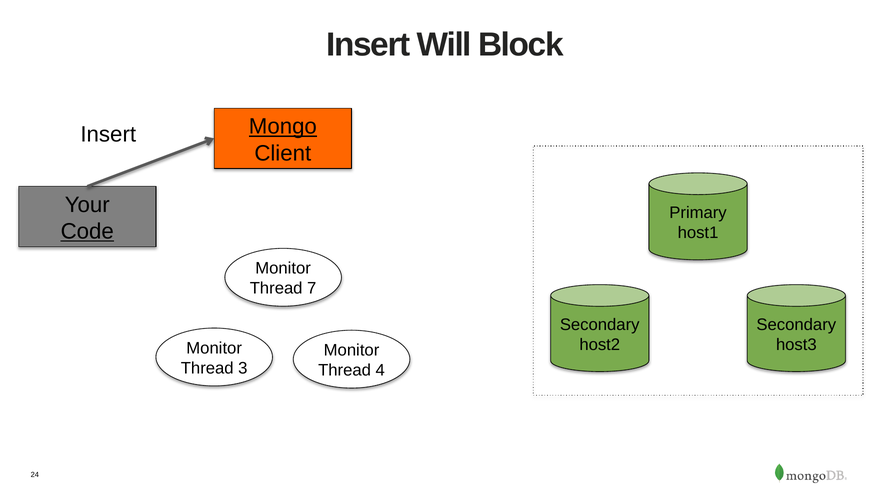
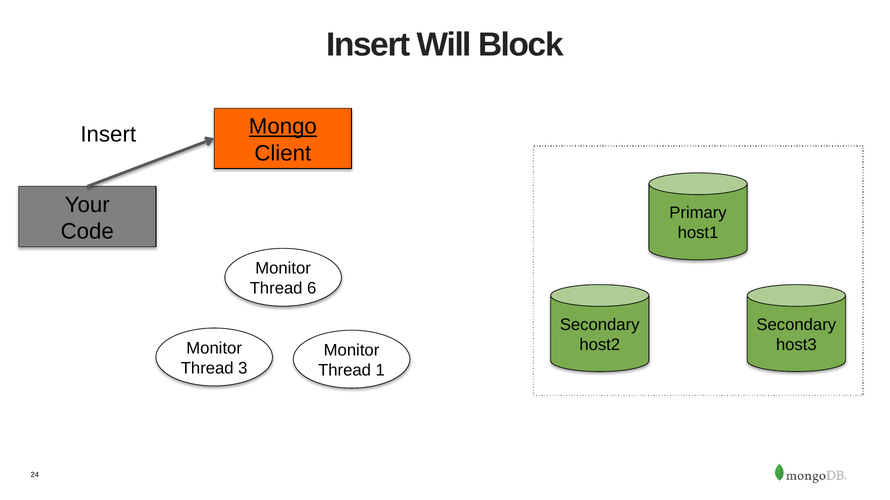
Code underline: present -> none
7: 7 -> 6
4: 4 -> 1
